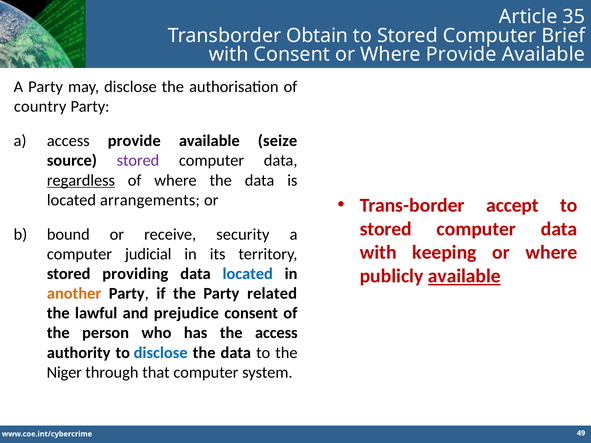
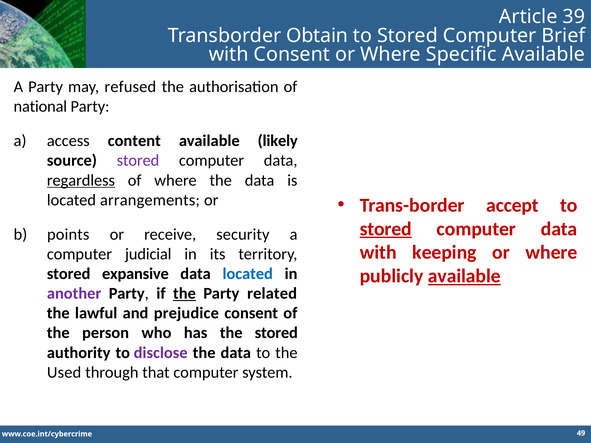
35: 35 -> 39
Where Provide: Provide -> Specific
may disclose: disclose -> refused
country: country -> national
access provide: provide -> content
seize: seize -> likely
stored at (386, 229) underline: none -> present
bound: bound -> points
providing: providing -> expansive
another colour: orange -> purple
the at (184, 294) underline: none -> present
the access: access -> stored
disclose at (161, 353) colour: blue -> purple
Niger: Niger -> Used
